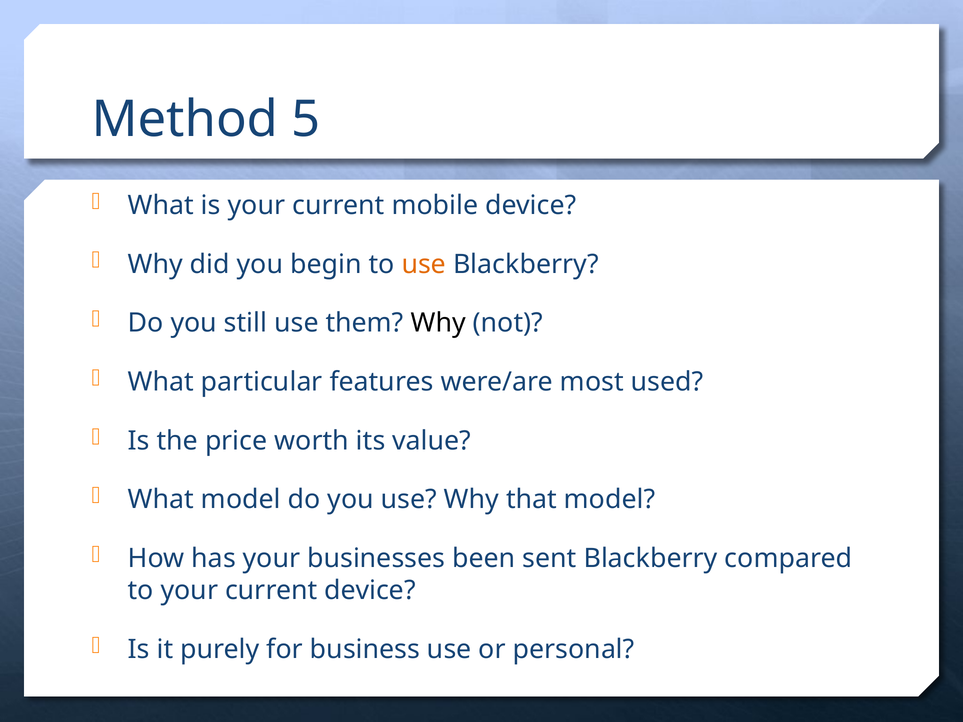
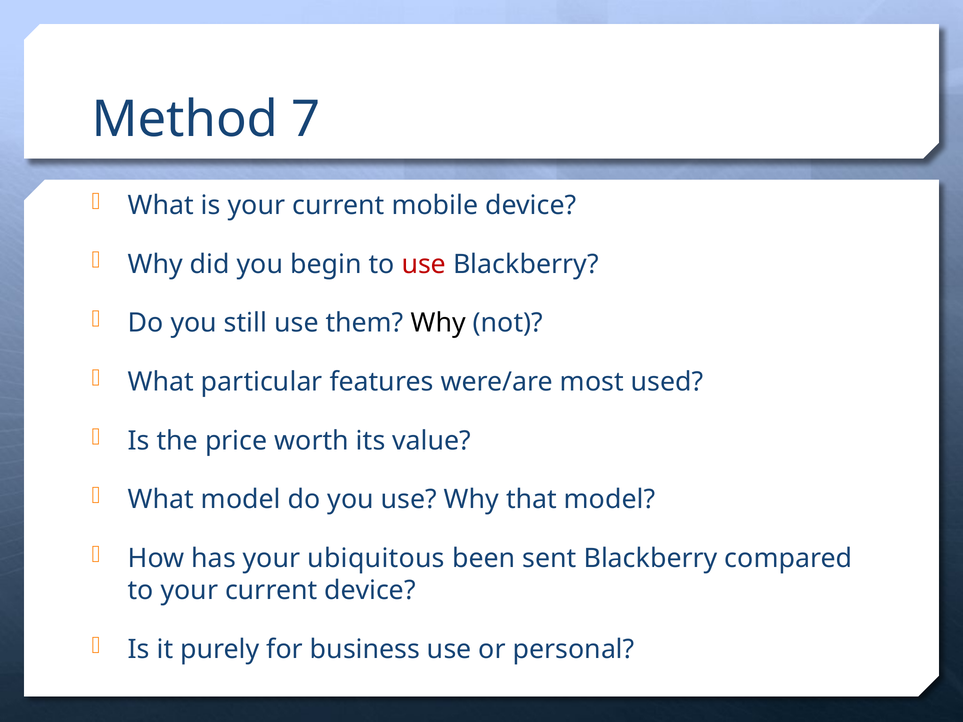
5: 5 -> 7
use at (424, 264) colour: orange -> red
businesses: businesses -> ubiquitous
